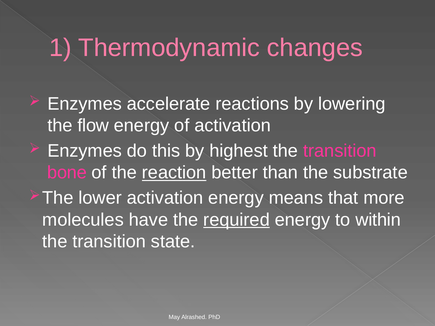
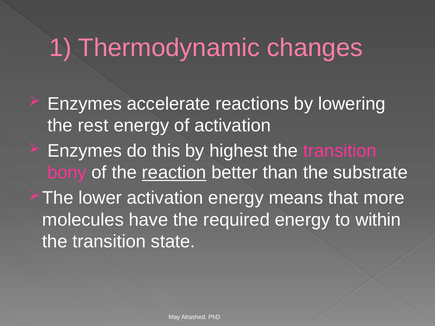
flow: flow -> rest
bone: bone -> bony
required underline: present -> none
